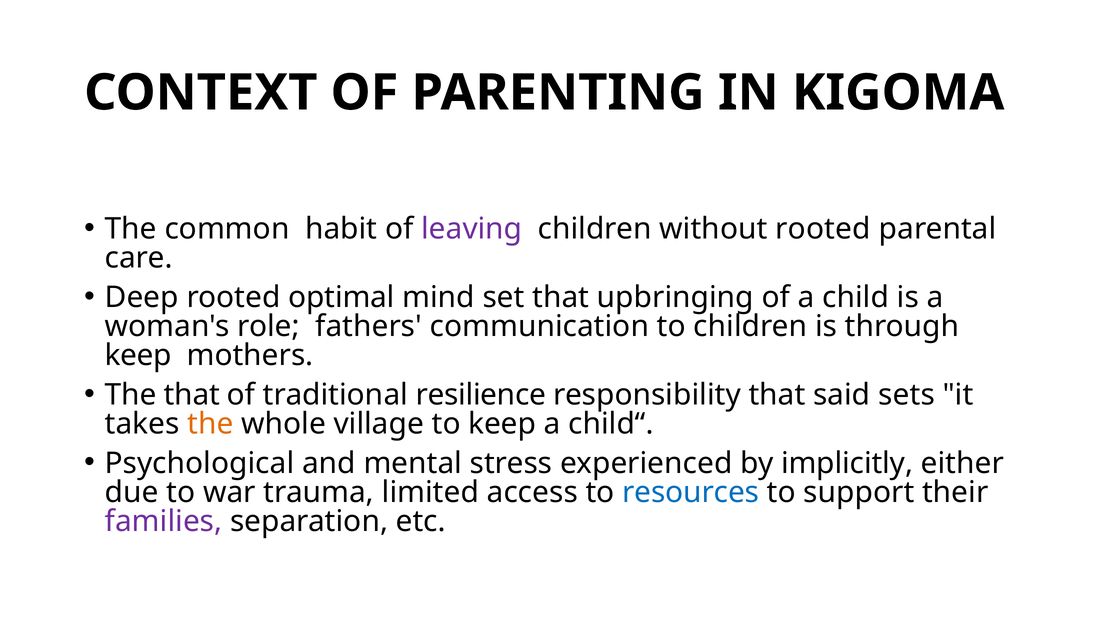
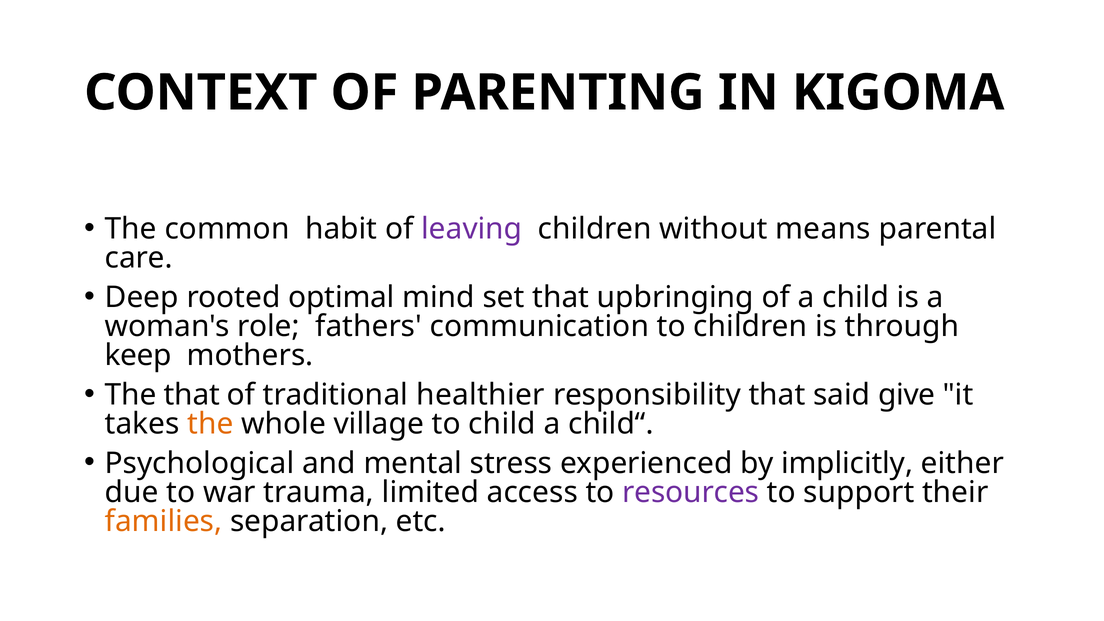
without rooted: rooted -> means
resilience: resilience -> healthier
sets: sets -> give
to keep: keep -> child
resources colour: blue -> purple
families colour: purple -> orange
